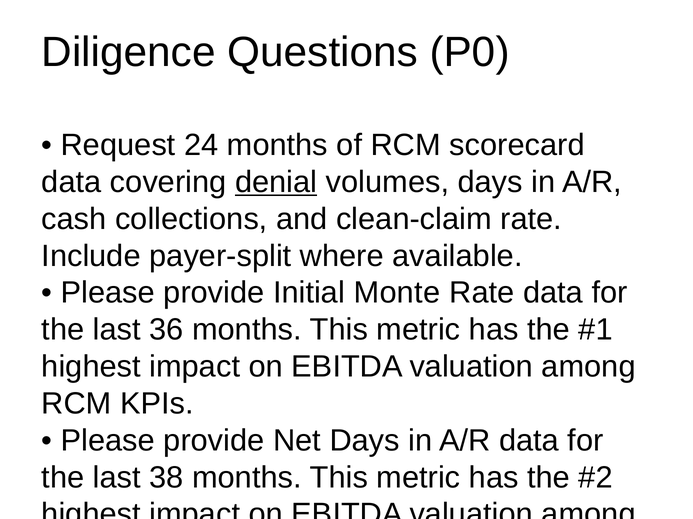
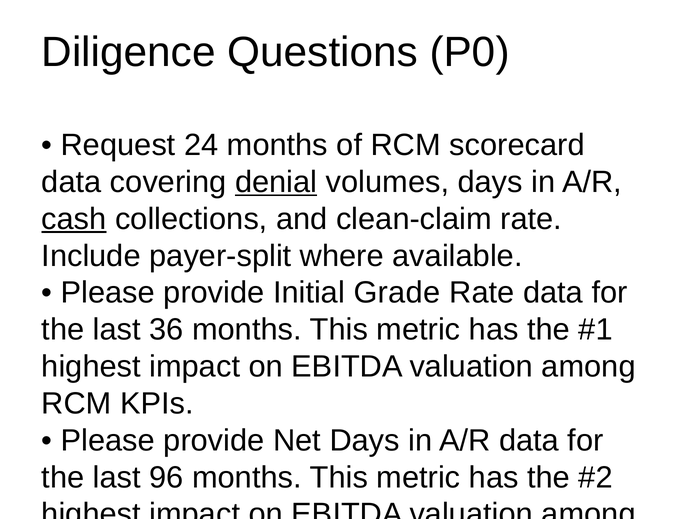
cash at (74, 219) underline: none -> present
Monte: Monte -> Grade
38: 38 -> 96
